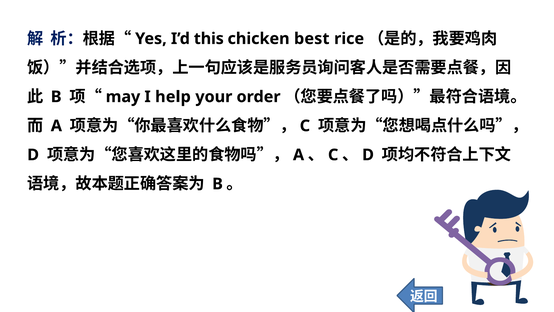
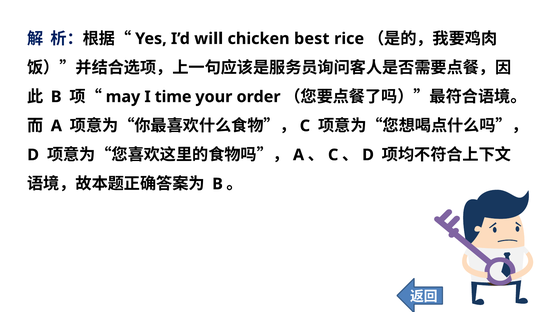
this: this -> will
help: help -> time
